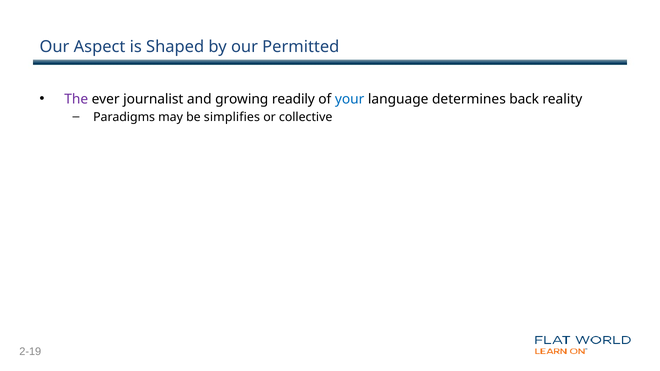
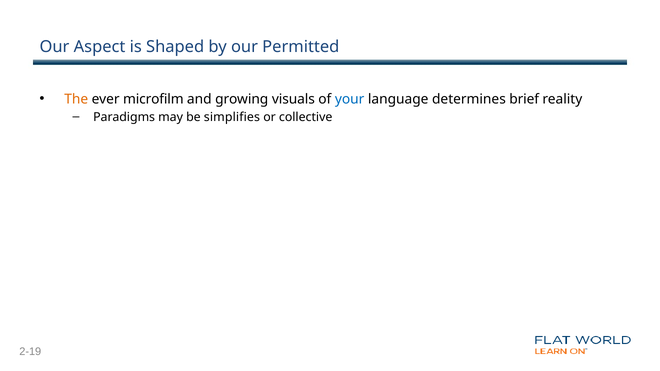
The colour: purple -> orange
journalist: journalist -> microfilm
readily: readily -> visuals
back: back -> brief
